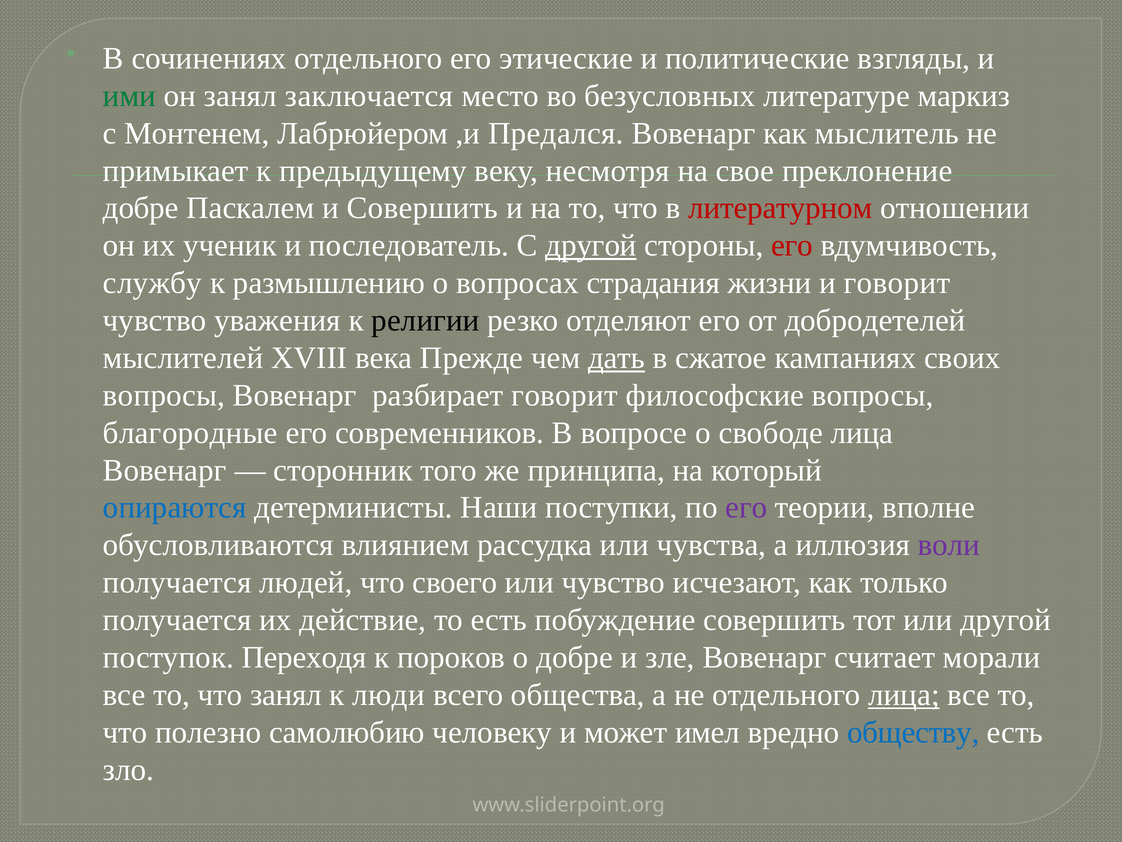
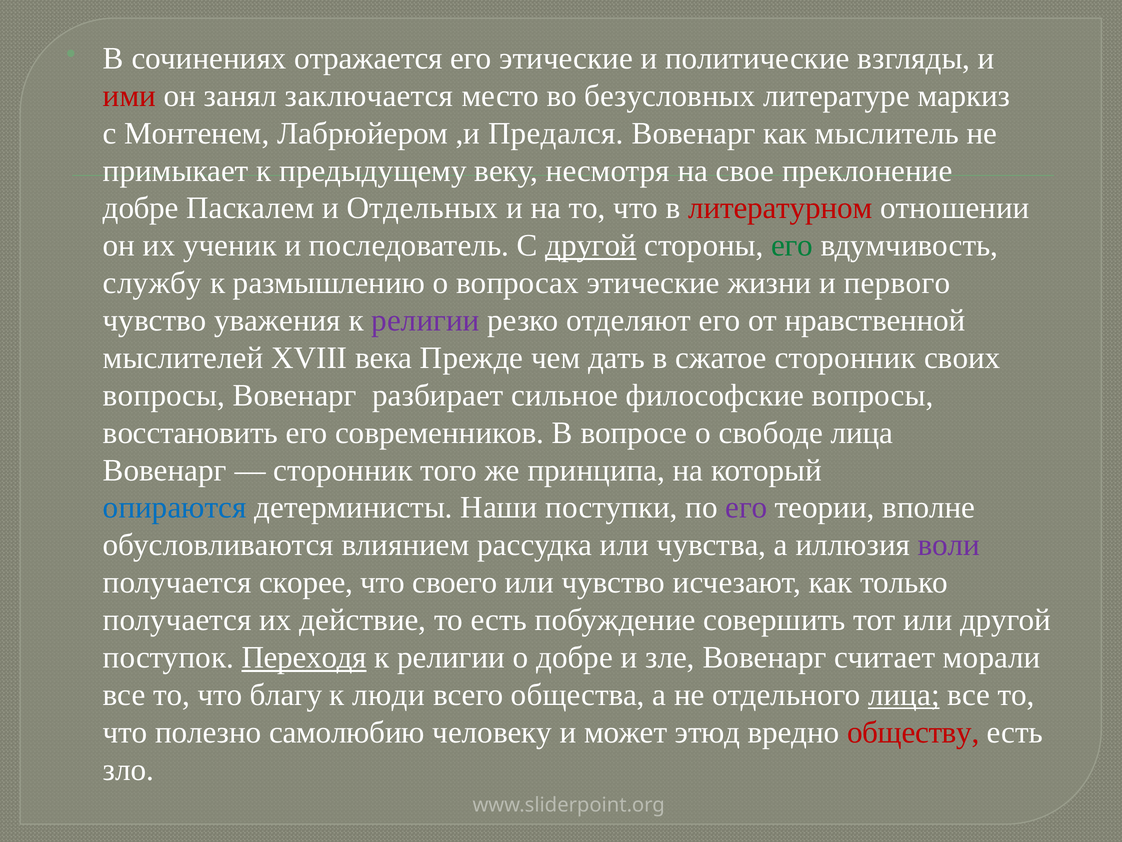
сочинениях отдельного: отдельного -> отражается
ими colour: green -> red
и Совершить: Совершить -> Отдельных
его at (792, 245) colour: red -> green
вопросах страдания: страдания -> этические
и говорит: говорит -> первого
религии at (425, 320) colour: black -> purple
добродетелей: добродетелей -> нравственной
дать underline: present -> none
сжатое кампаниях: кампаниях -> сторонник
разбирает говорит: говорит -> сильное
благородные: благородные -> восстановить
людей: людей -> скорее
Переходя underline: none -> present
пороков at (451, 657): пороков -> религии
что занял: занял -> благу
имел: имел -> этюд
обществу colour: blue -> red
